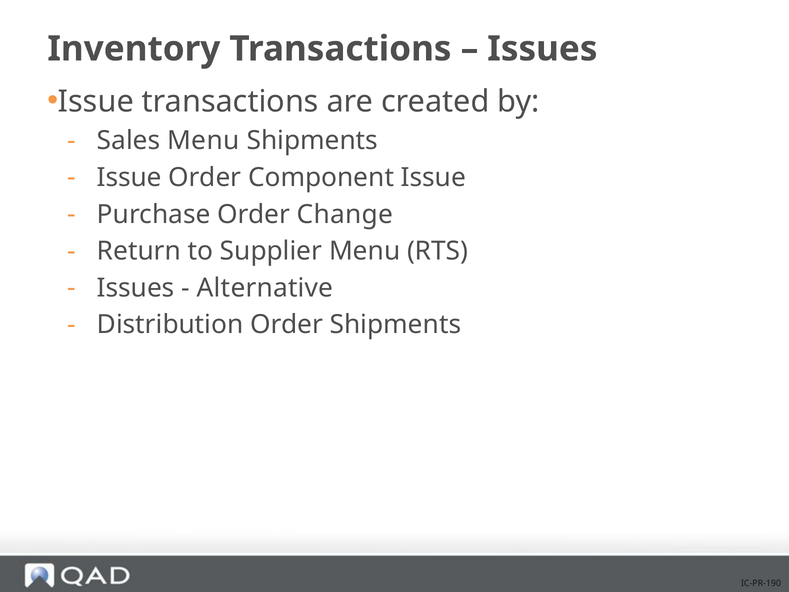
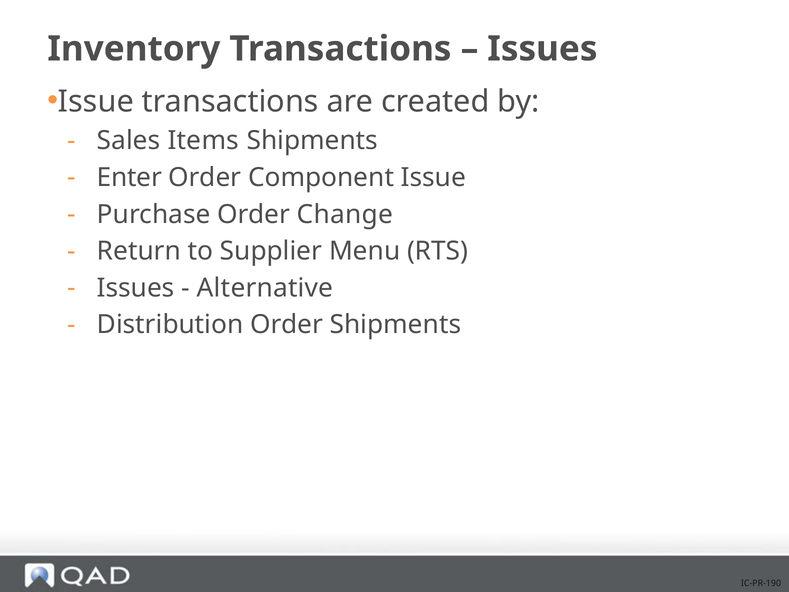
Sales Menu: Menu -> Items
Issue at (129, 177): Issue -> Enter
